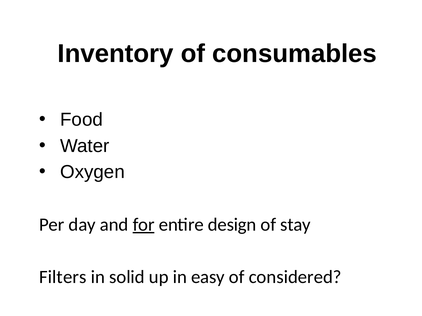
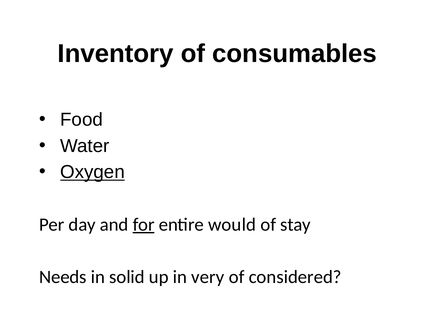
Oxygen underline: none -> present
design: design -> would
Filters: Filters -> Needs
easy: easy -> very
